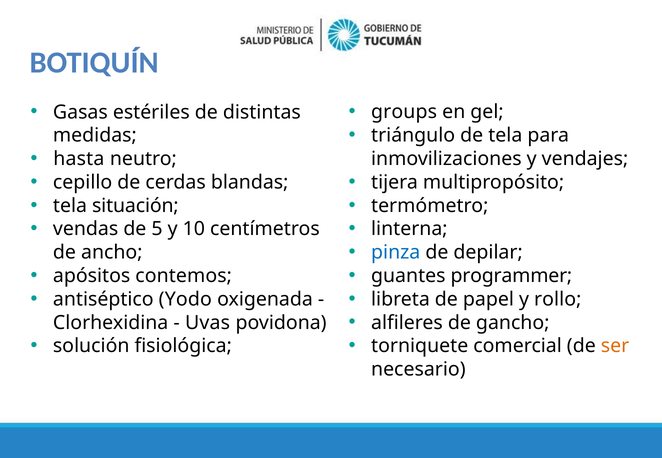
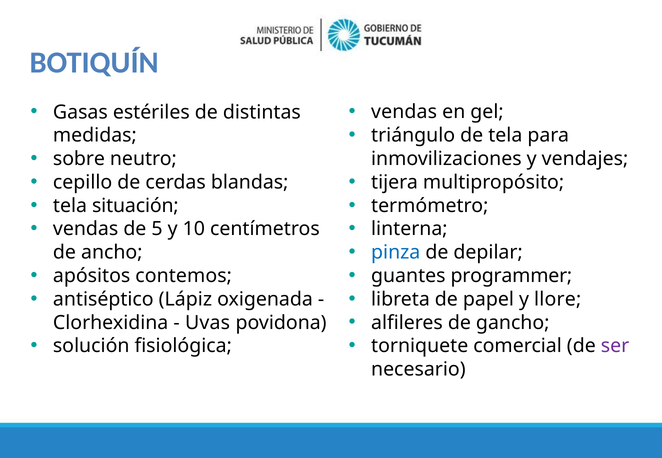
groups at (404, 112): groups -> vendas
hasta: hasta -> sobre
Yodo: Yodo -> Lápiz
rollo: rollo -> llore
ser colour: orange -> purple
